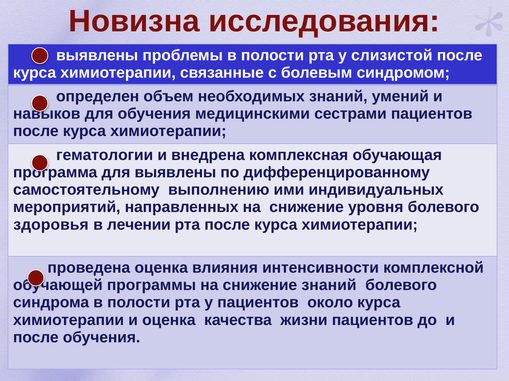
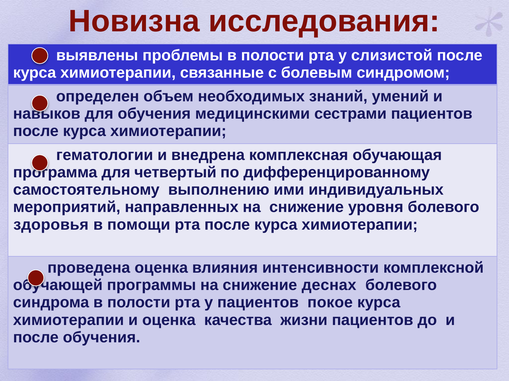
для выявлены: выявлены -> четвертый
лечении: лечении -> помощи
снижение знаний: знаний -> деснах
около: около -> покое
